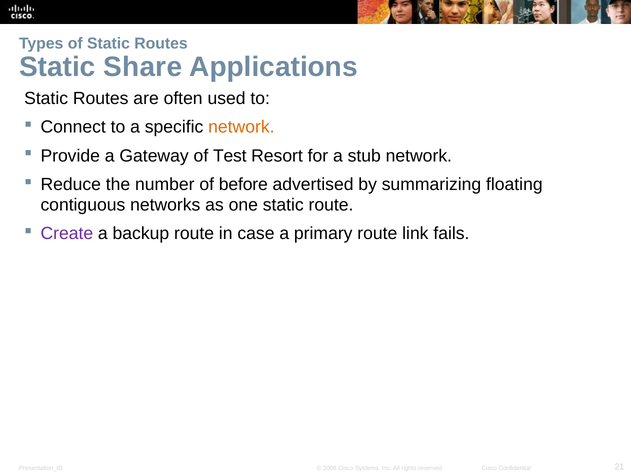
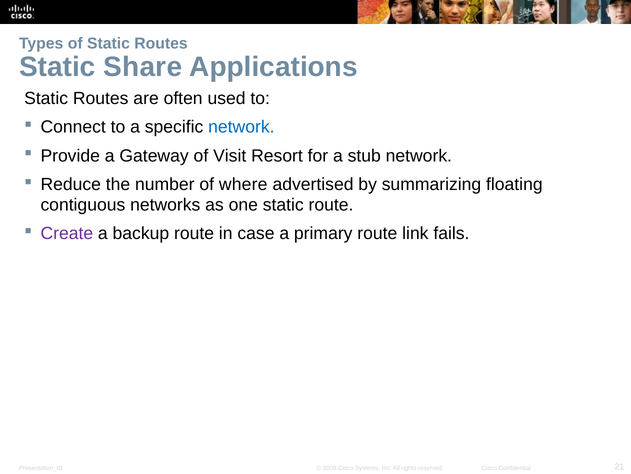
network at (241, 127) colour: orange -> blue
Test: Test -> Visit
before: before -> where
